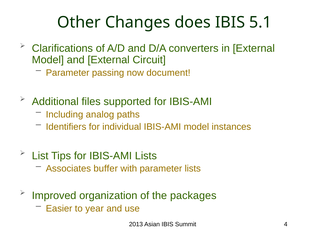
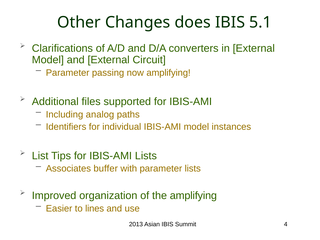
now document: document -> amplifying
the packages: packages -> amplifying
year: year -> lines
